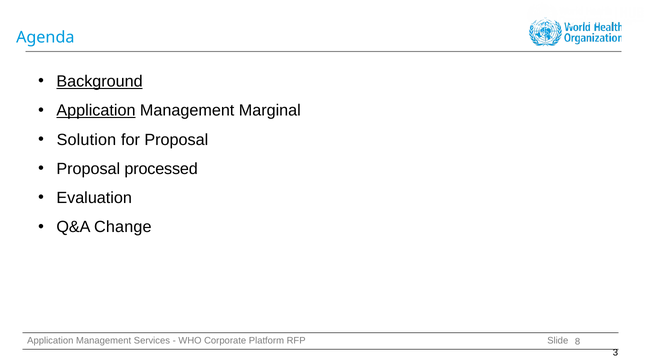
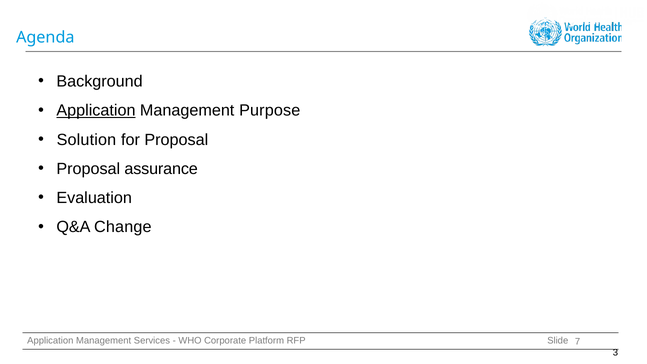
Background underline: present -> none
Marginal: Marginal -> Purpose
processed: processed -> assurance
8: 8 -> 7
